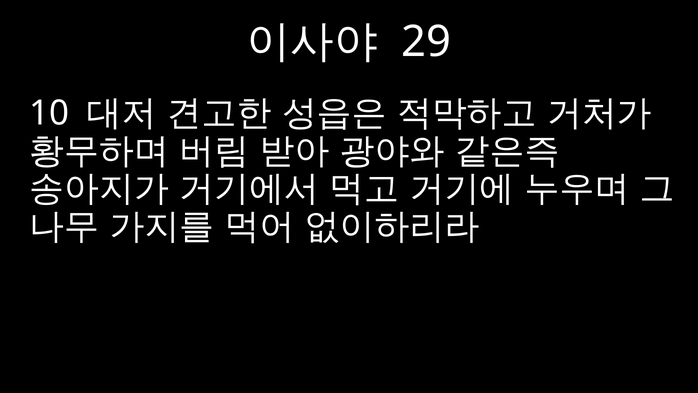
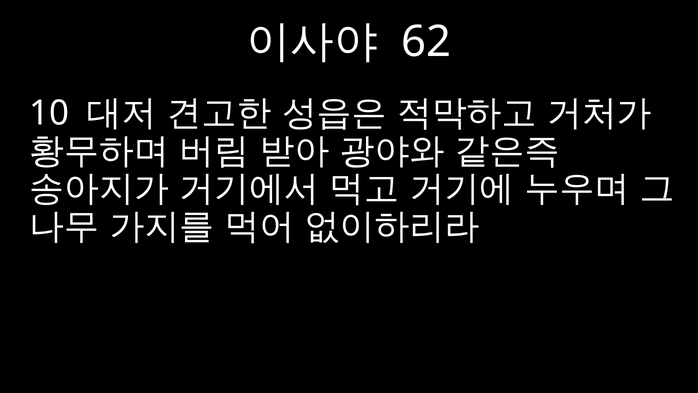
29: 29 -> 62
